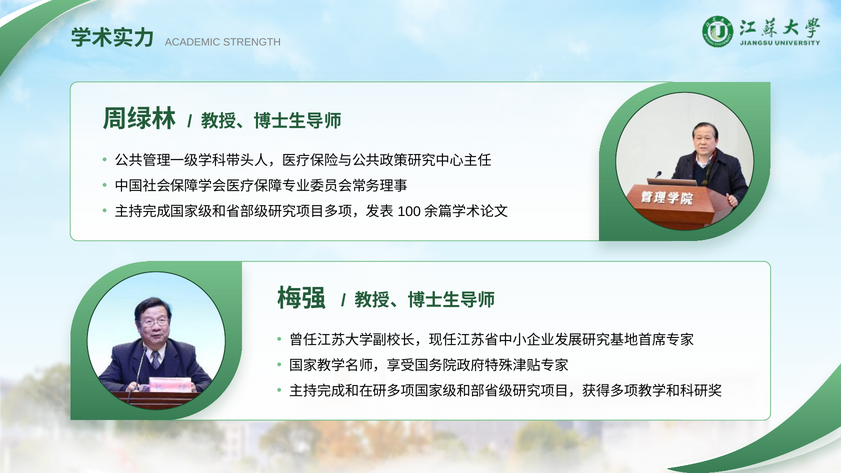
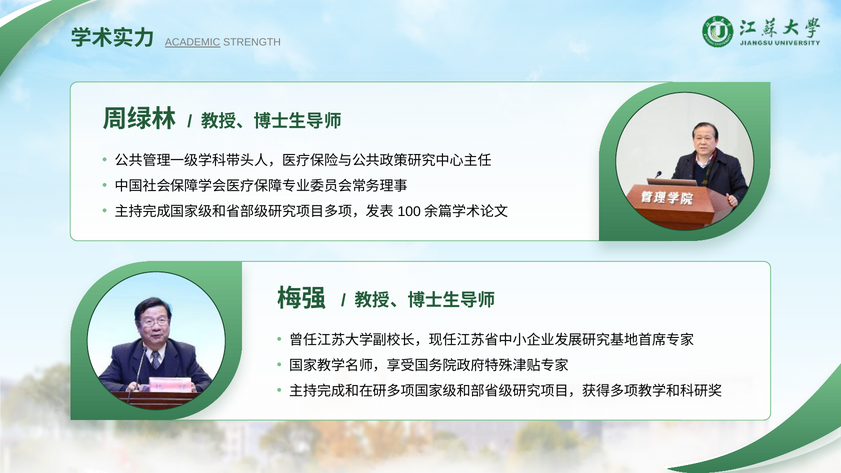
ACADEMIC underline: none -> present
